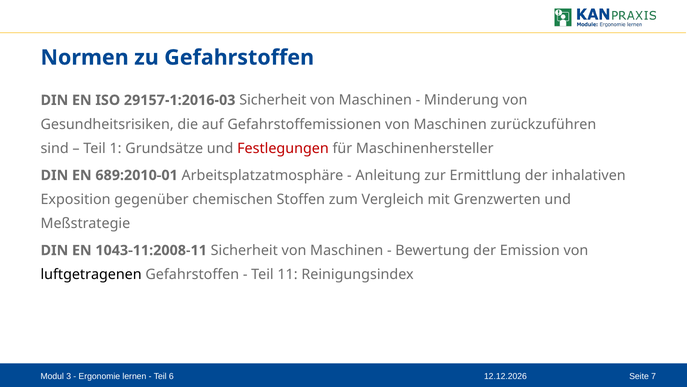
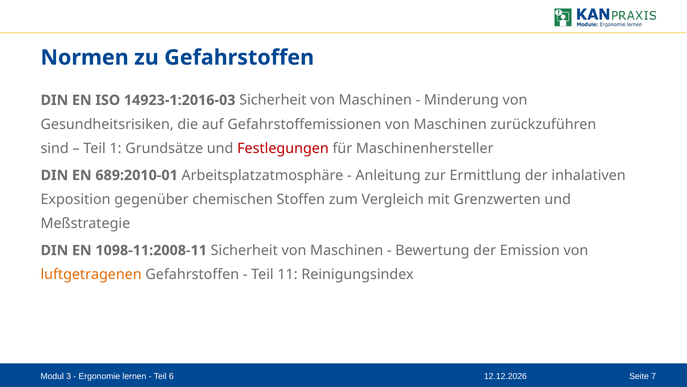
29157-1:2016-03: 29157-1:2016-03 -> 14923-1:2016-03
1043-11:2008-11: 1043-11:2008-11 -> 1098-11:2008-11
luftgetragenen colour: black -> orange
